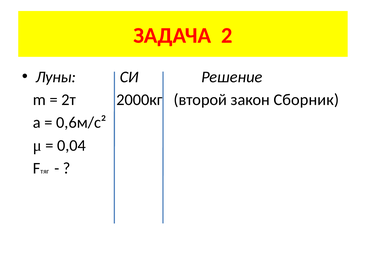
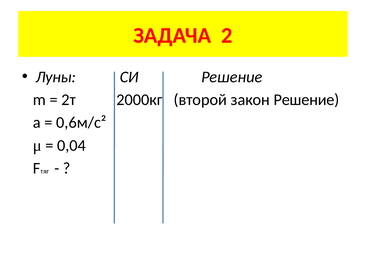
закон Сборник: Сборник -> Решение
